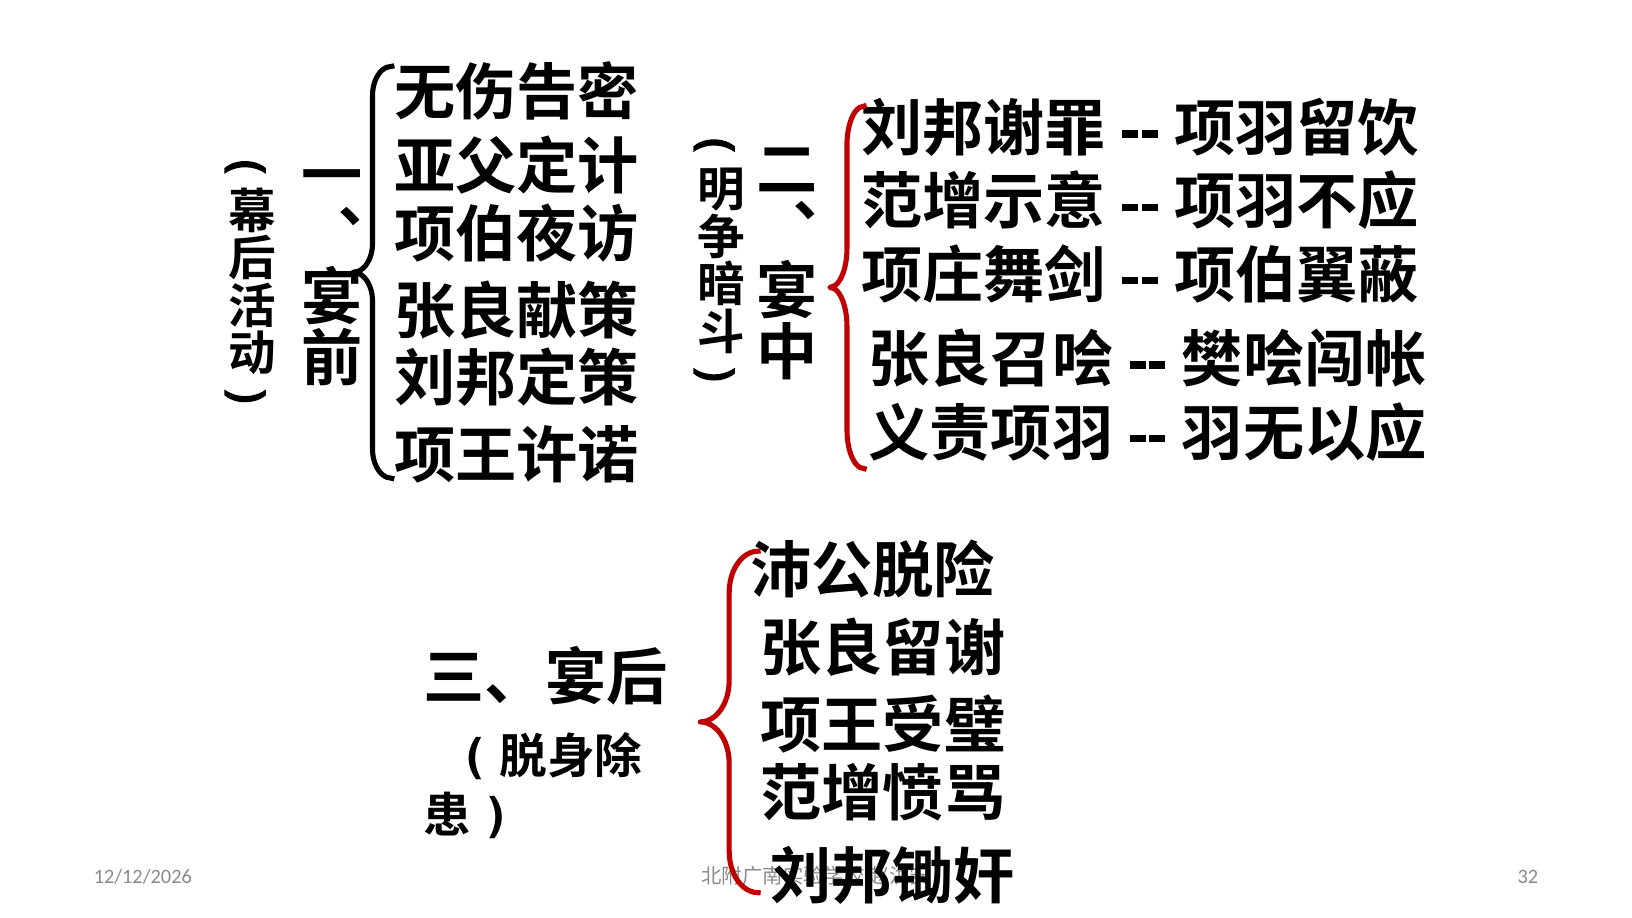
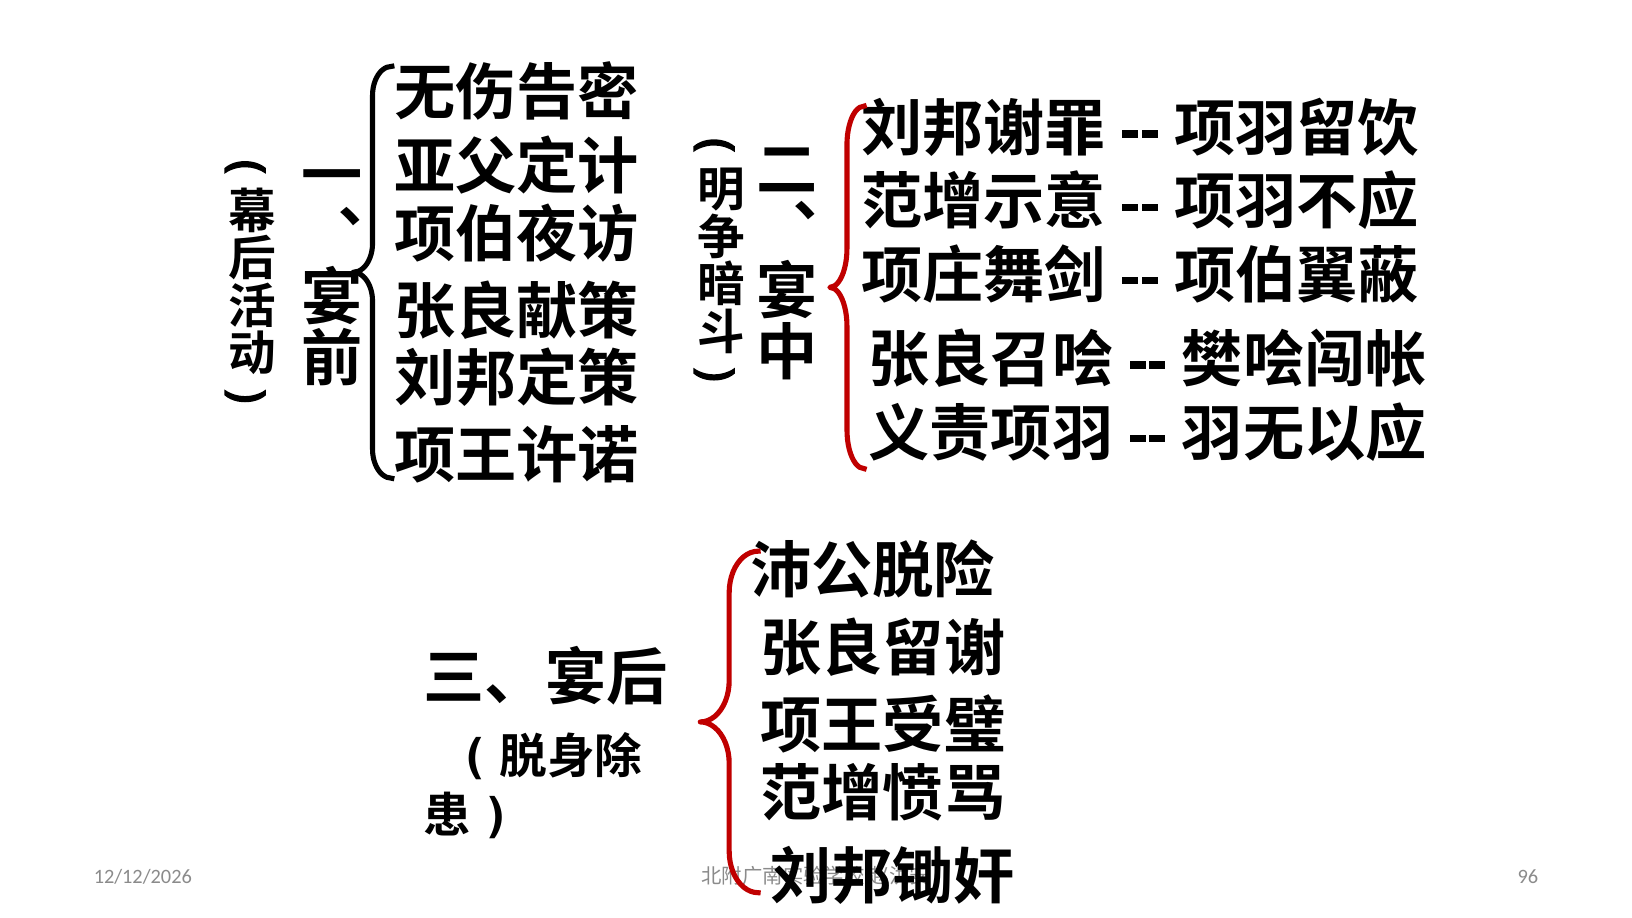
32: 32 -> 96
